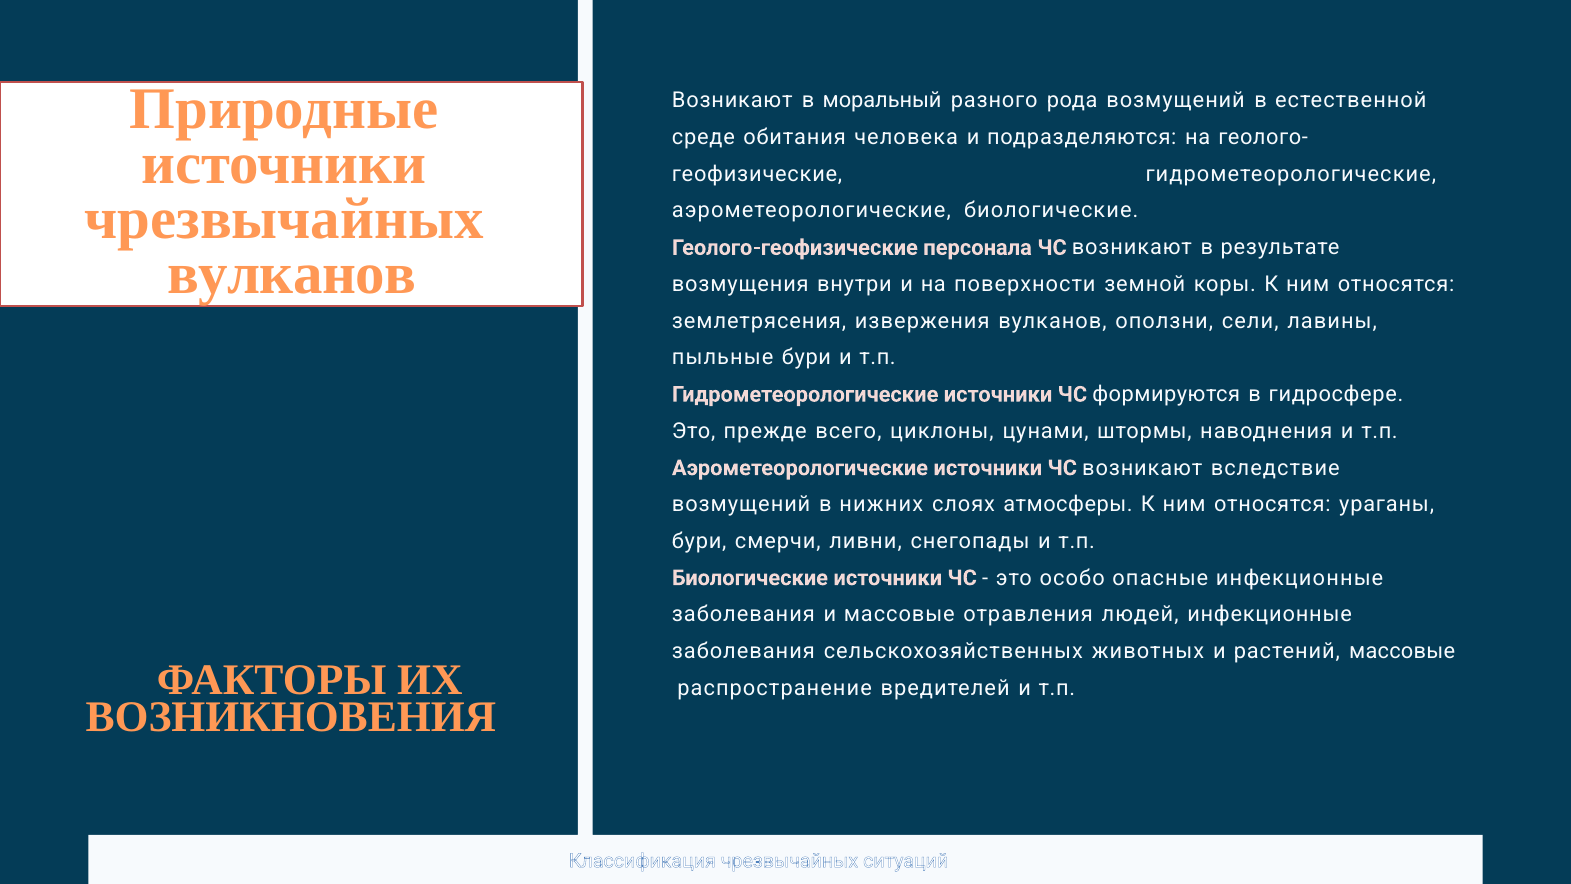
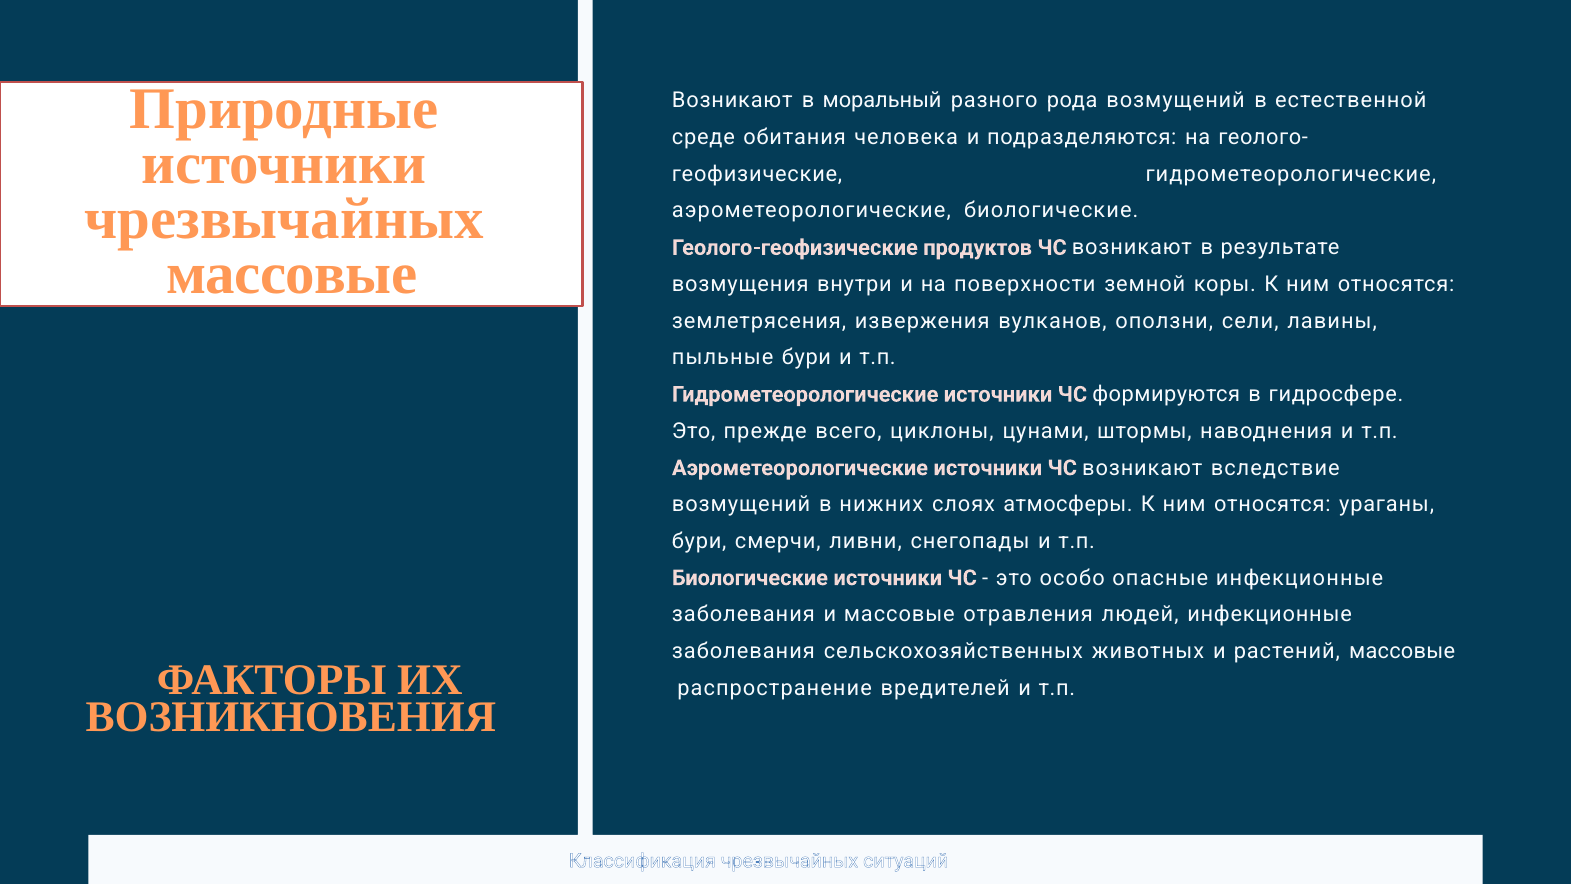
персонала: персонала -> продуктов
вулканов at (292, 274): вулканов -> массовые
